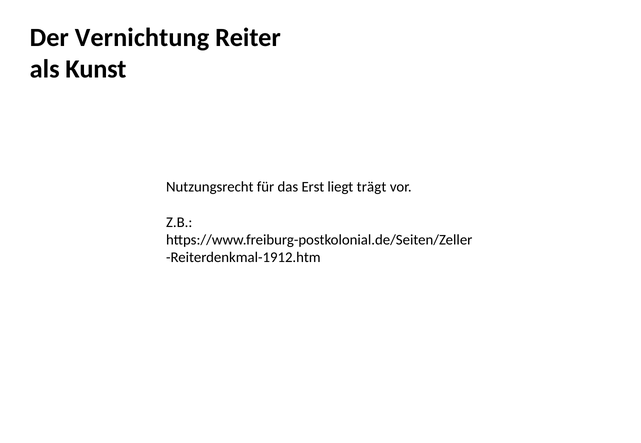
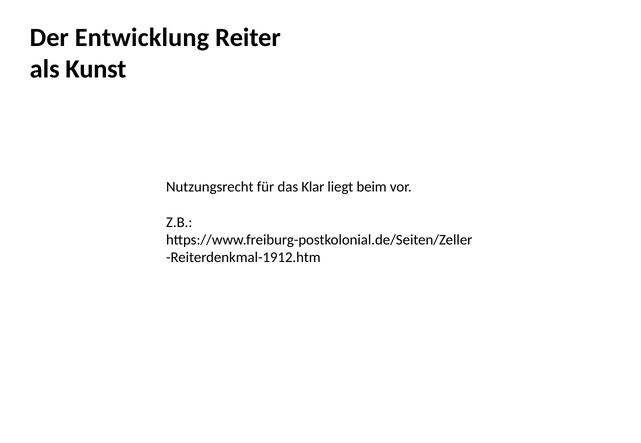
Vernichtung: Vernichtung -> Entwicklung
Erst: Erst -> Klar
trägt: trägt -> beim
